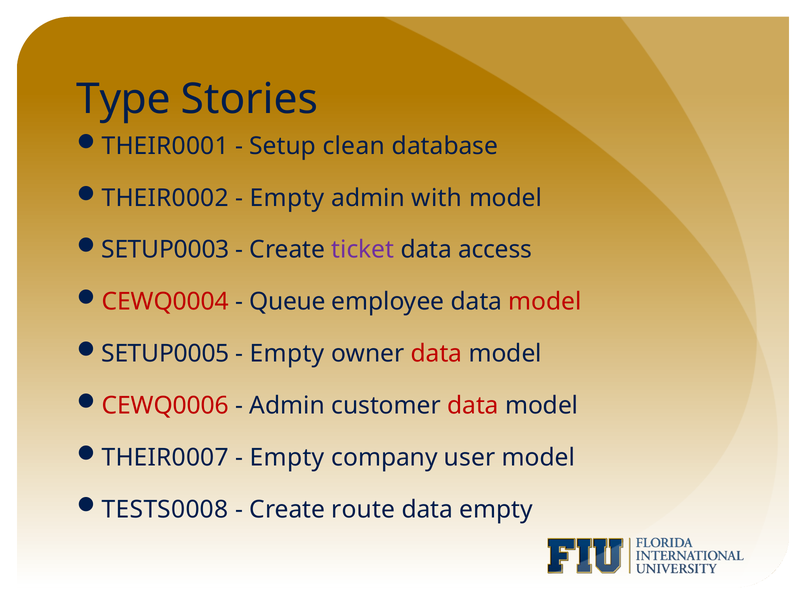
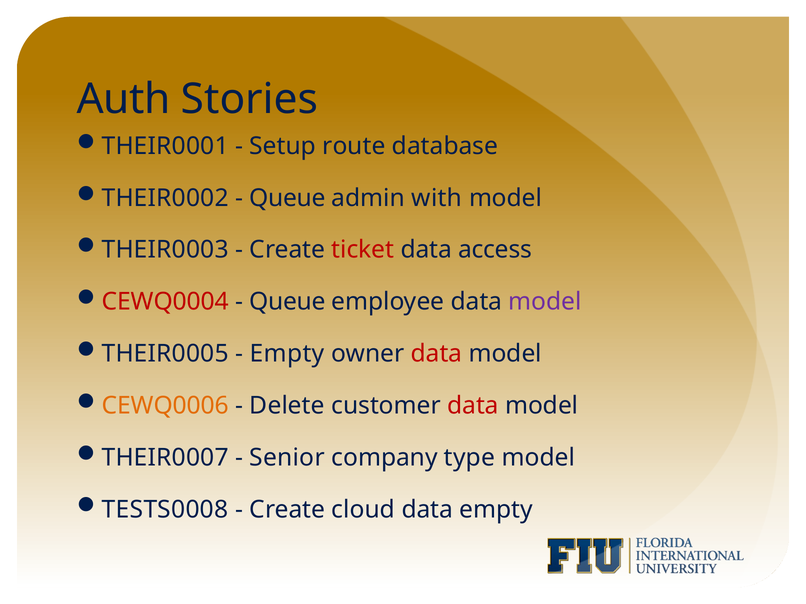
Type: Type -> Auth
clean: clean -> route
Empty at (287, 198): Empty -> Queue
SETUP0003: SETUP0003 -> THEIR0003
ticket colour: purple -> red
model at (545, 302) colour: red -> purple
SETUP0005: SETUP0005 -> THEIR0005
CEWQ0006 colour: red -> orange
Admin at (287, 406): Admin -> Delete
Empty at (287, 458): Empty -> Senior
user: user -> type
route: route -> cloud
